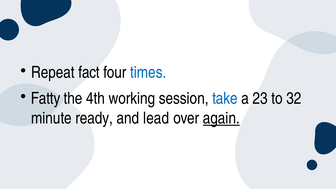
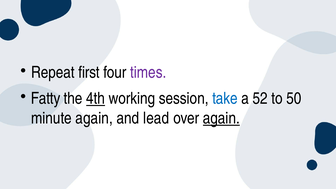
fact: fact -> first
times colour: blue -> purple
4th underline: none -> present
23: 23 -> 52
32: 32 -> 50
minute ready: ready -> again
